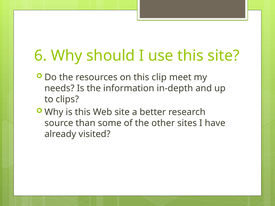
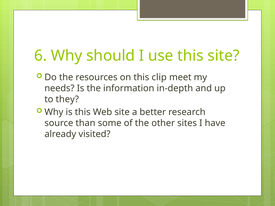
clips: clips -> they
